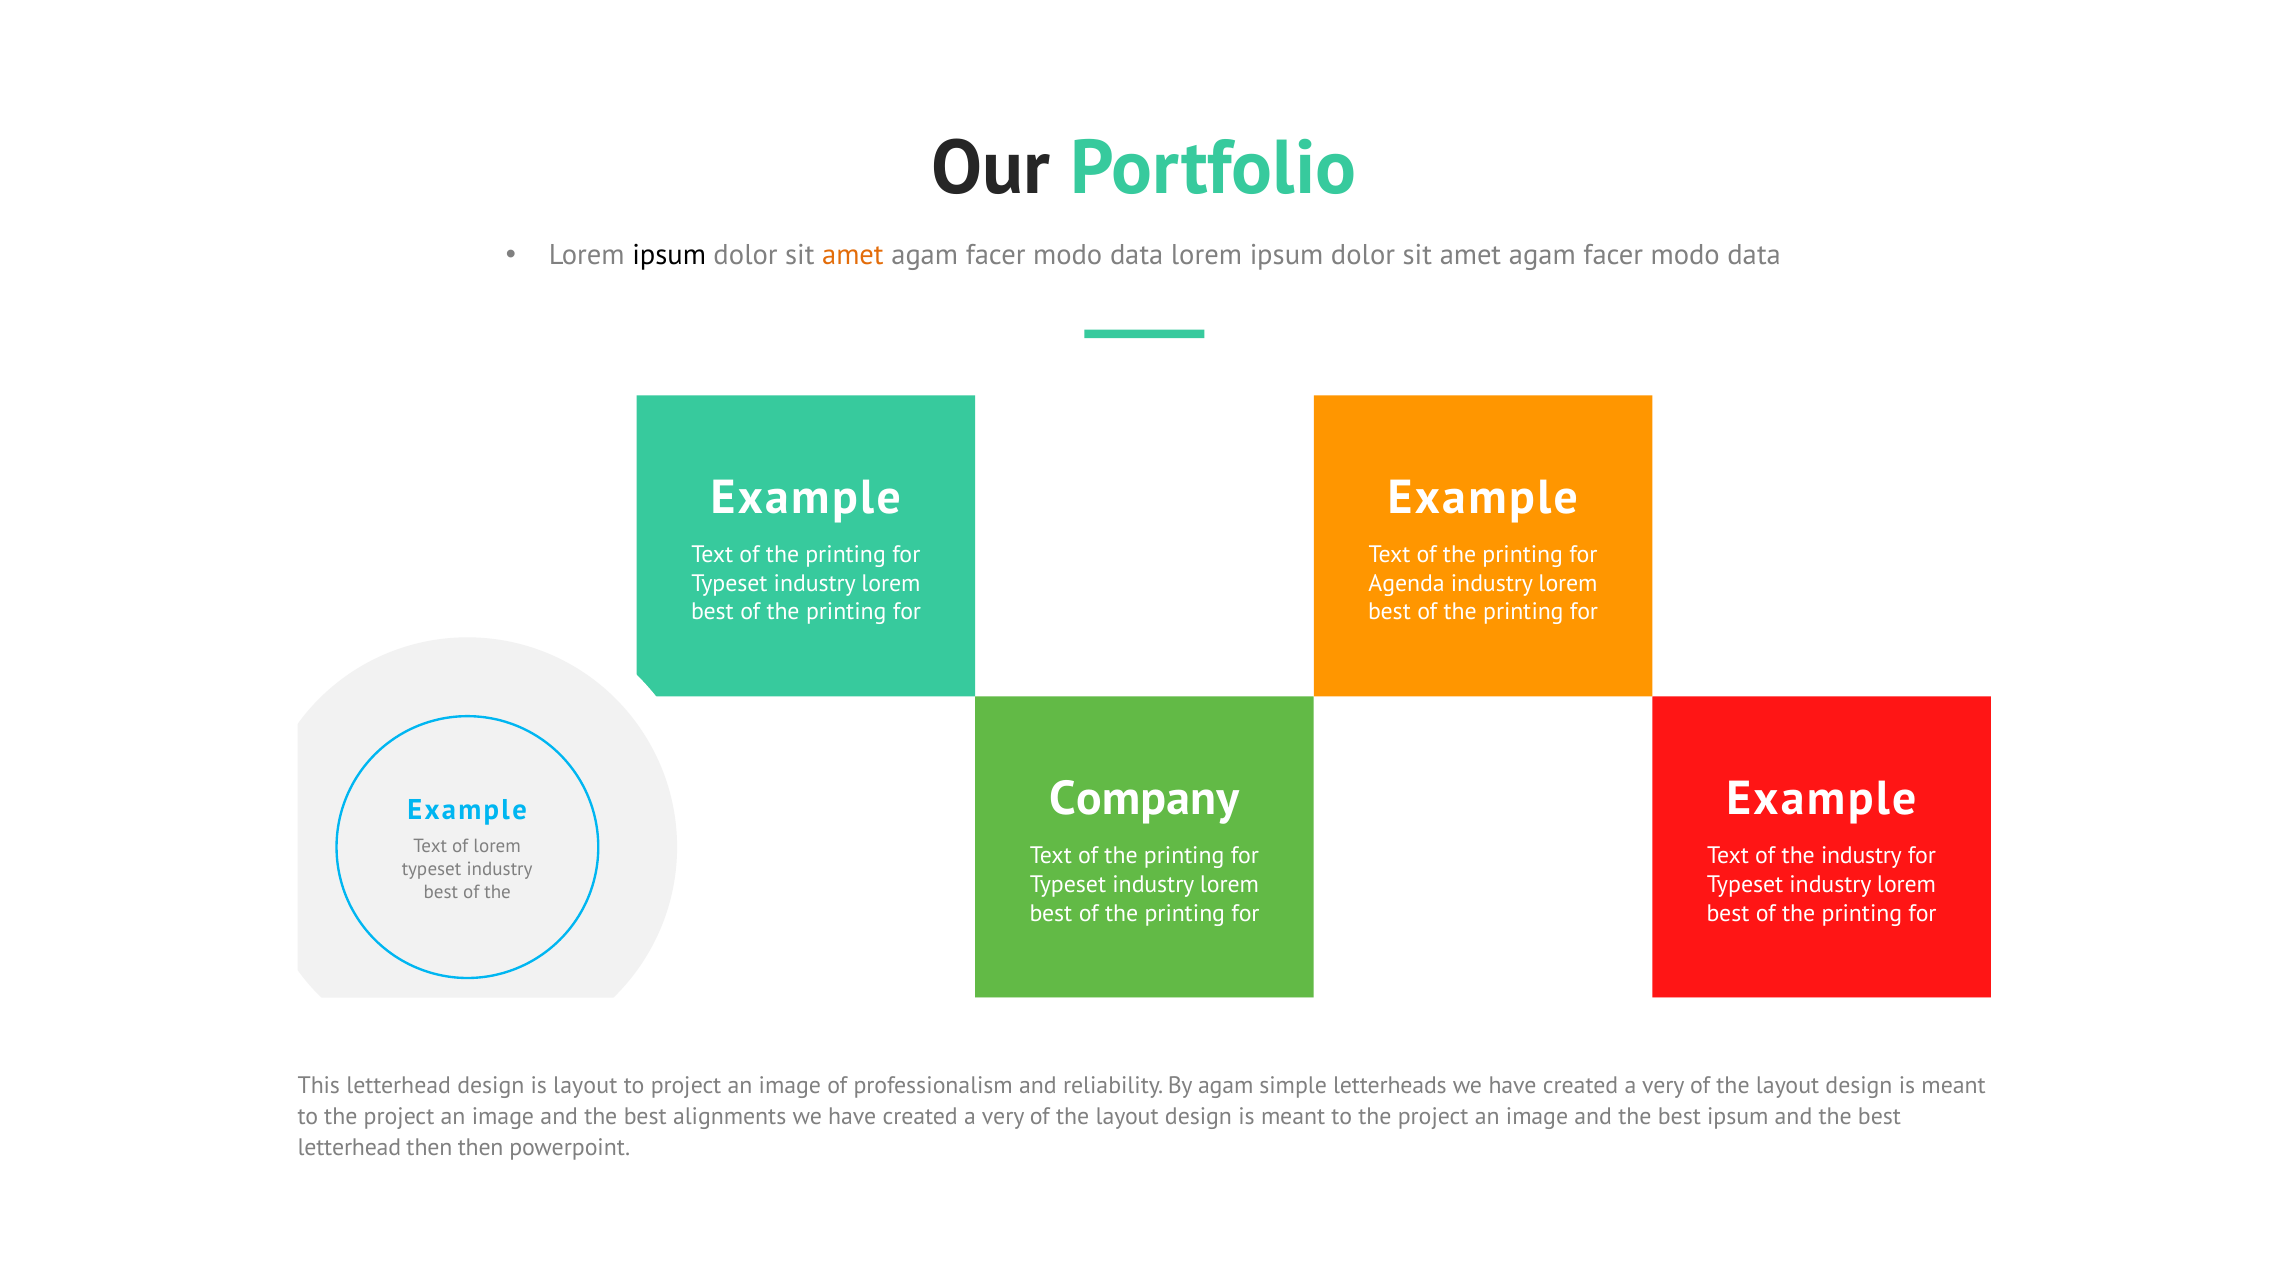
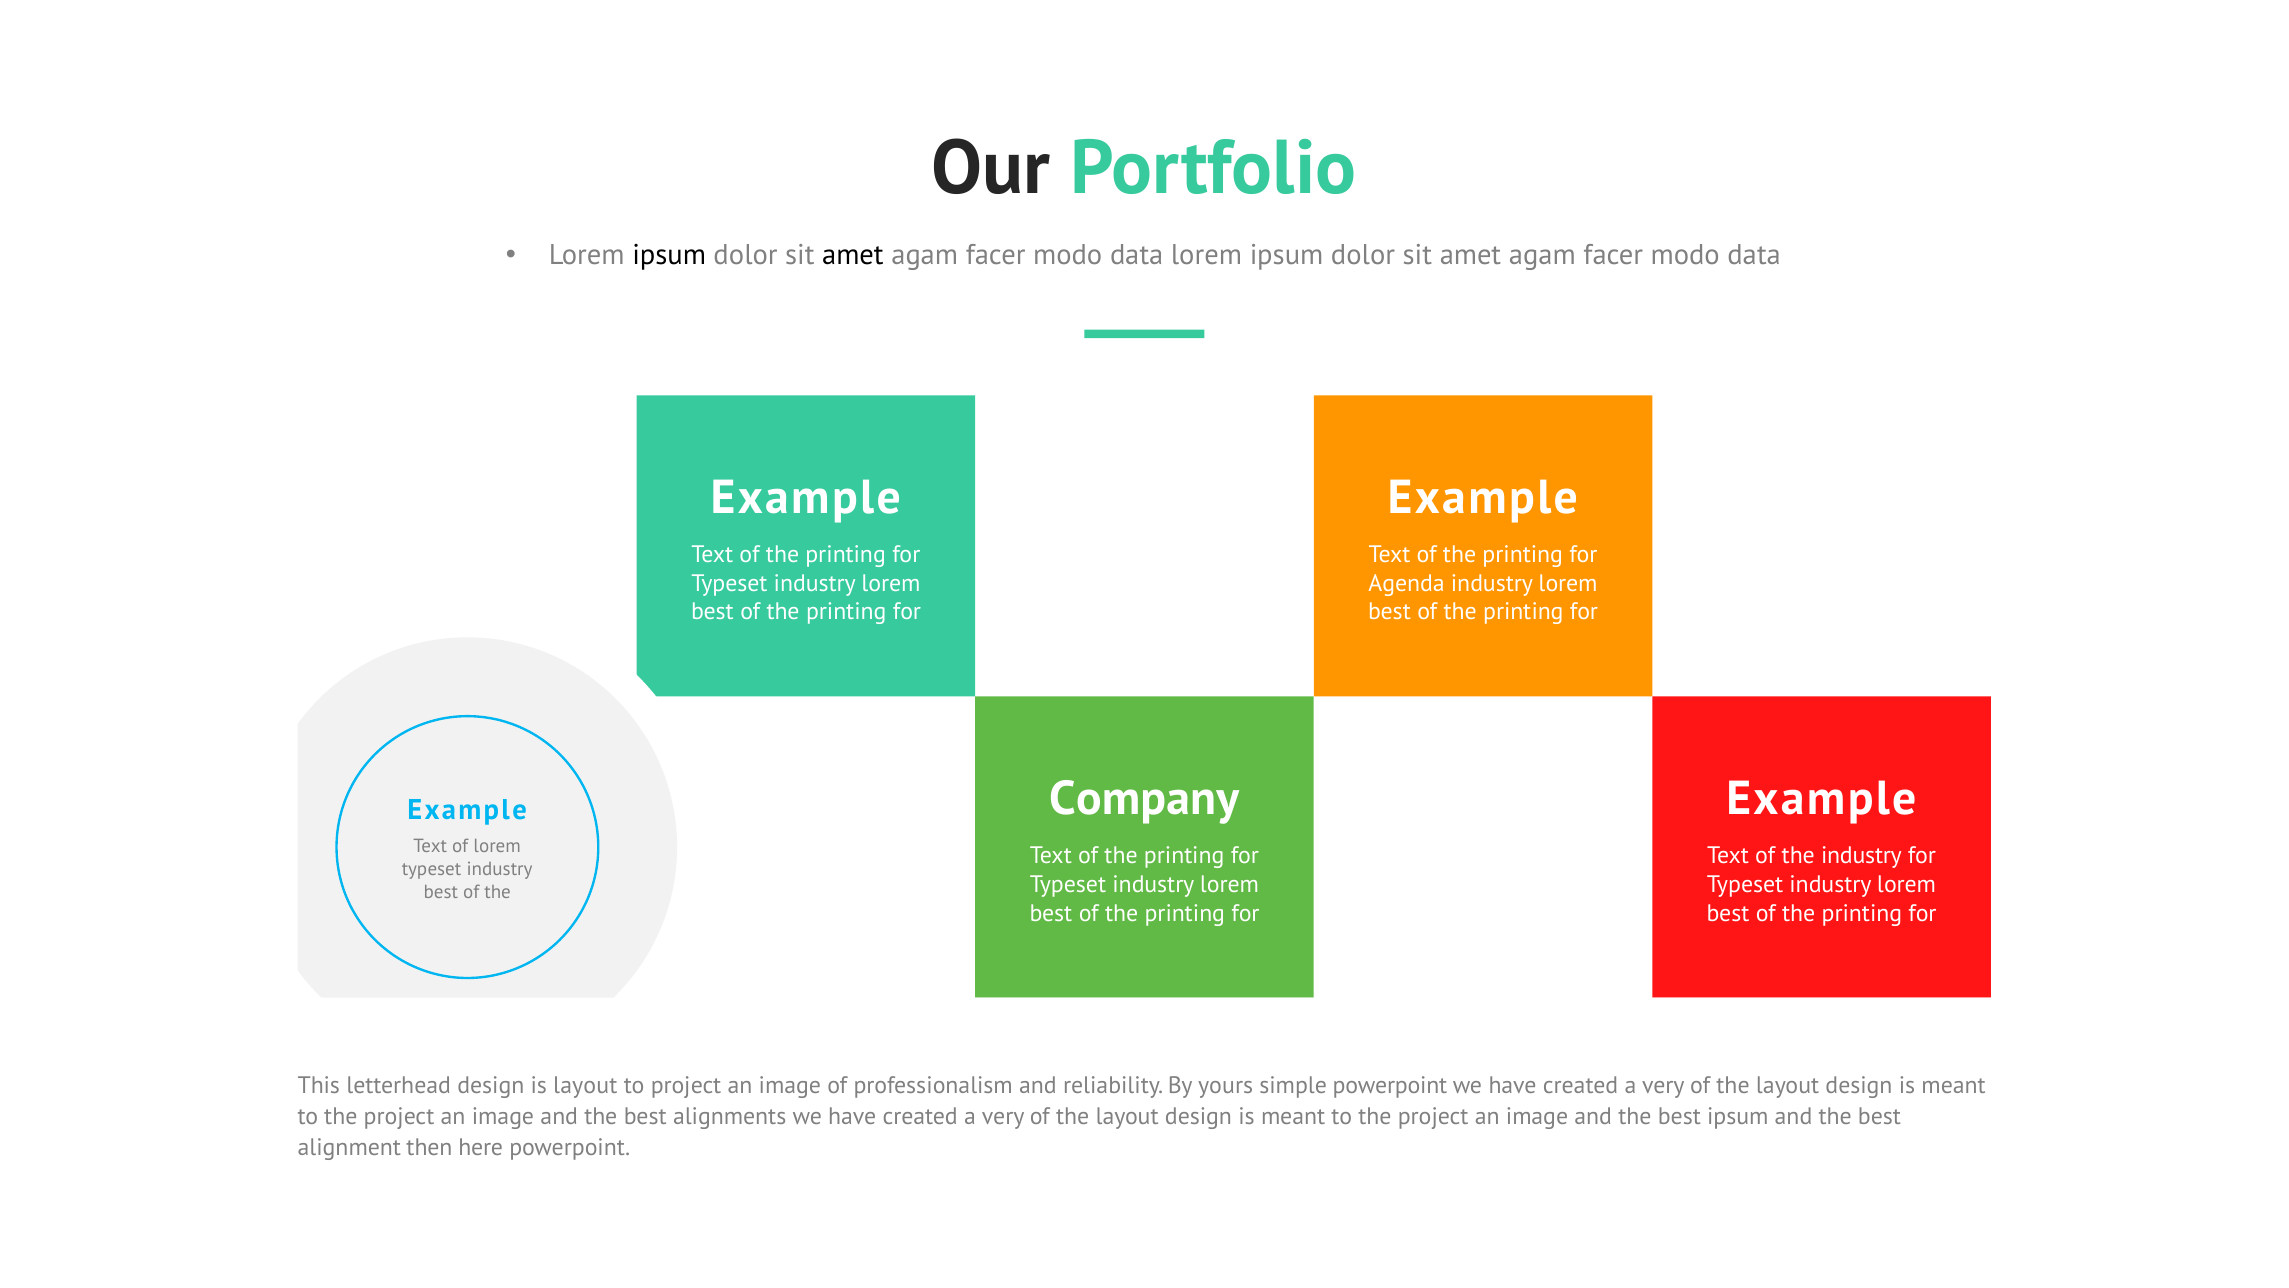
amet at (853, 255) colour: orange -> black
By agam: agam -> yours
simple letterheads: letterheads -> powerpoint
letterhead at (349, 1147): letterhead -> alignment
then then: then -> here
